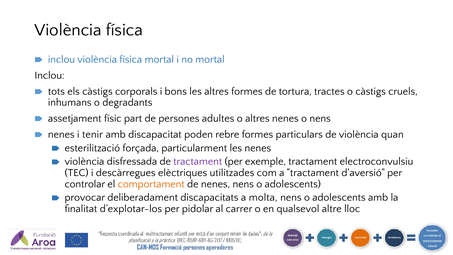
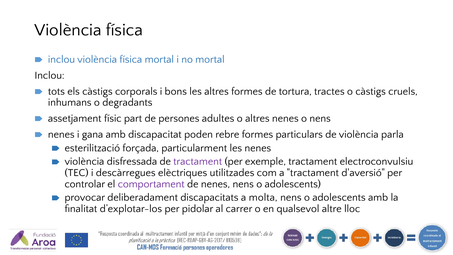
tenir: tenir -> gana
quan: quan -> parla
comportament colour: orange -> purple
